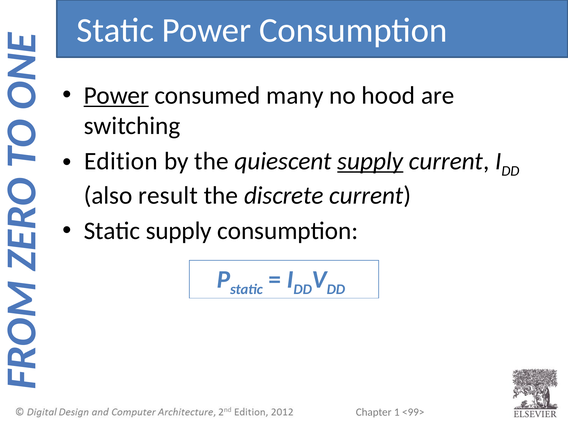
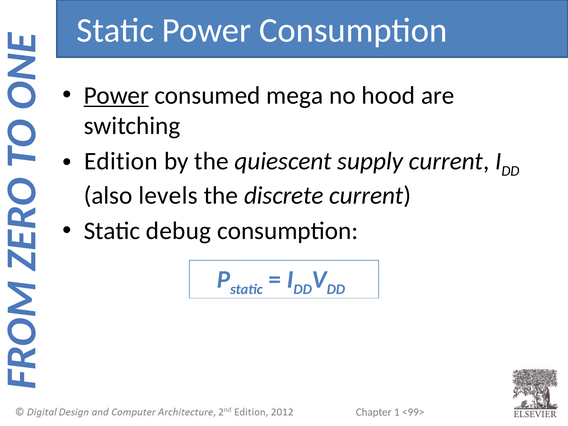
many: many -> mega
supply at (370, 161) underline: present -> none
result: result -> levels
Static supply: supply -> debug
